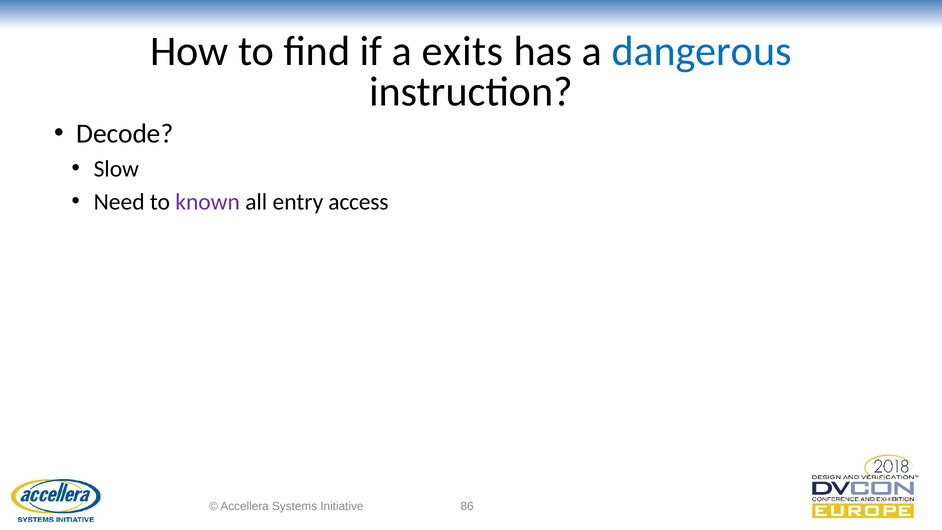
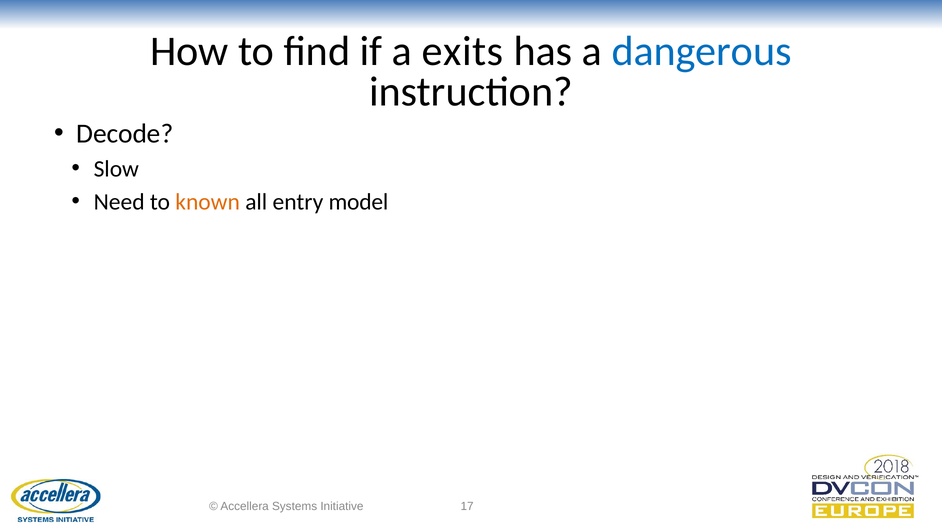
known colour: purple -> orange
access: access -> model
86: 86 -> 17
